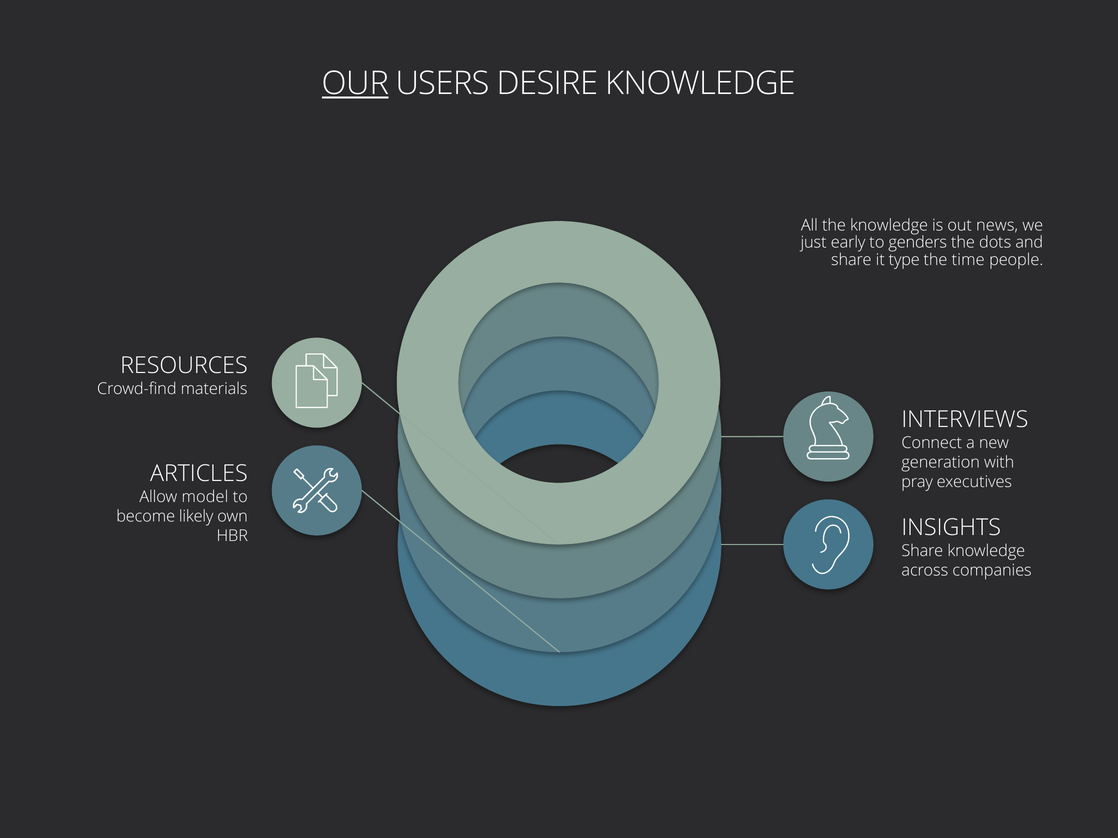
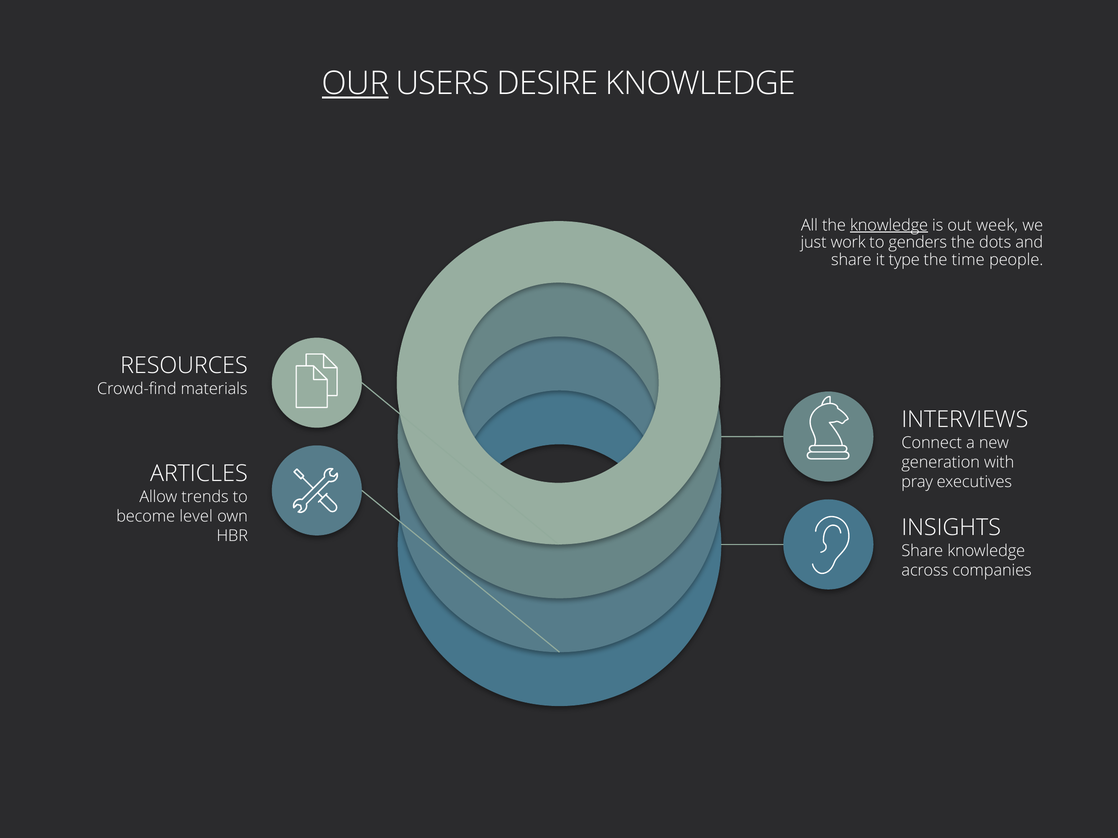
knowledge at (889, 225) underline: none -> present
news: news -> week
early: early -> work
model: model -> trends
likely: likely -> level
